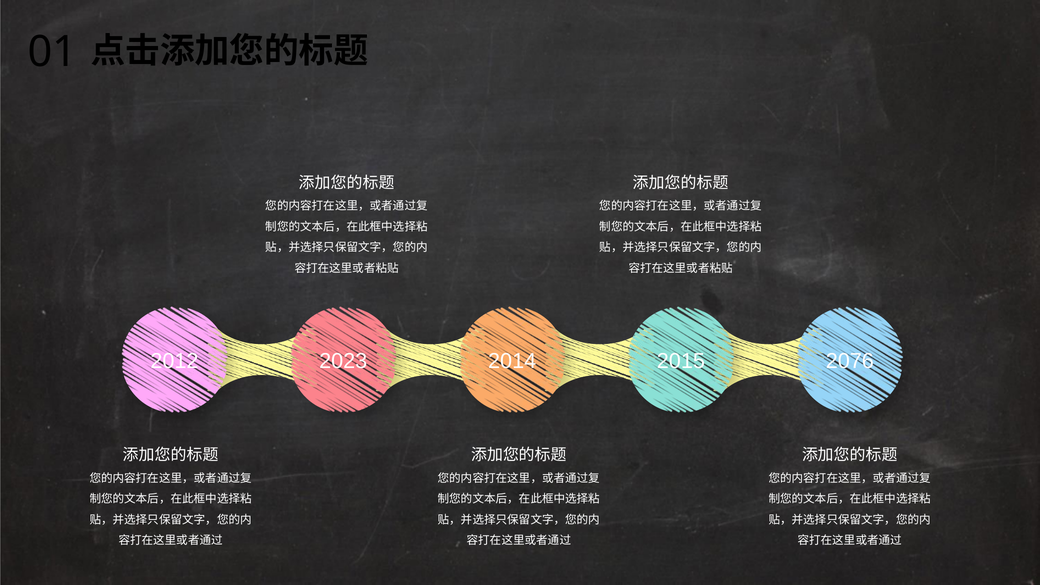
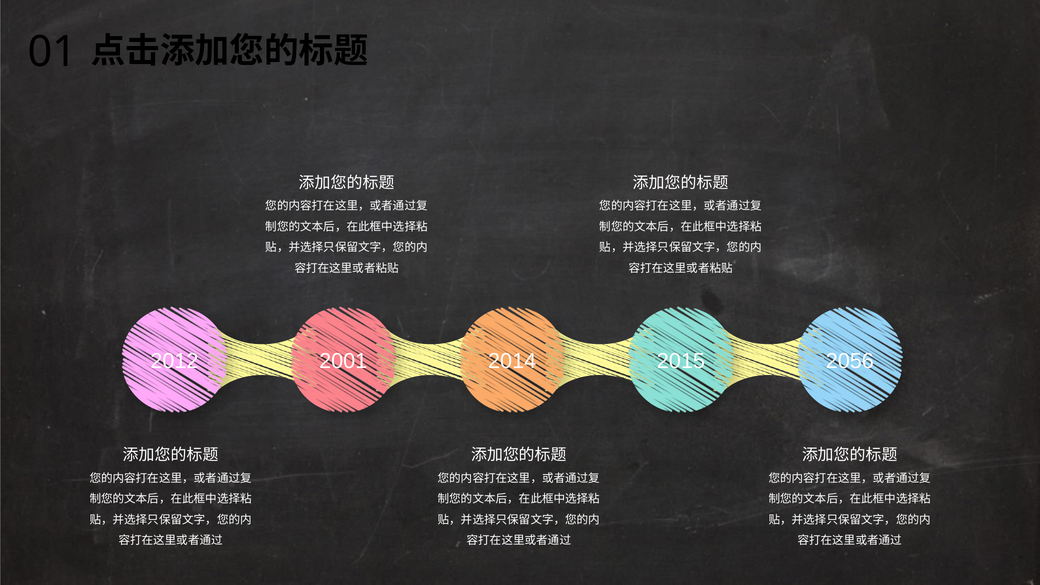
2023: 2023 -> 2001
2076: 2076 -> 2056
